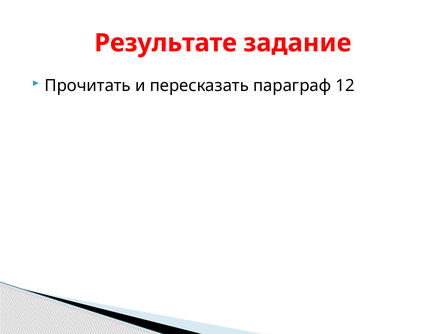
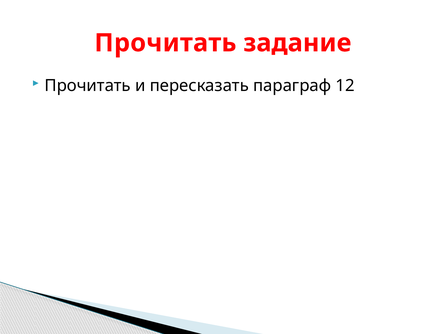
Результате at (166, 43): Результате -> Прочитать
